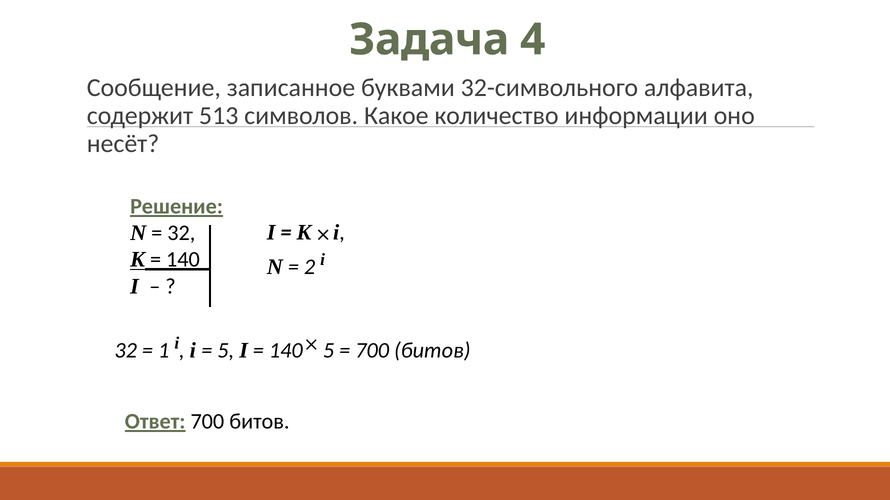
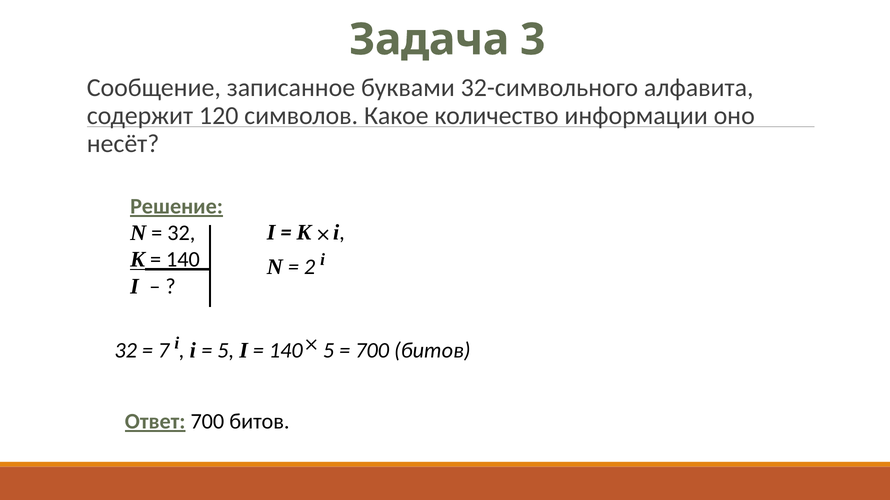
4: 4 -> 3
513: 513 -> 120
1: 1 -> 7
